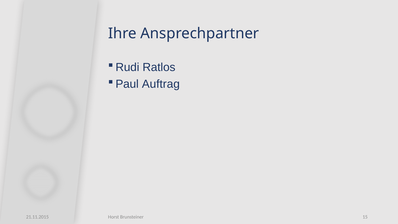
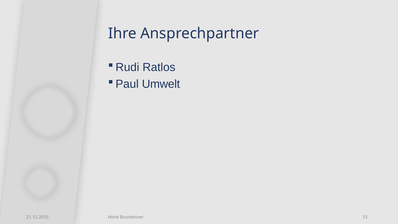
Auftrag: Auftrag -> Umwelt
